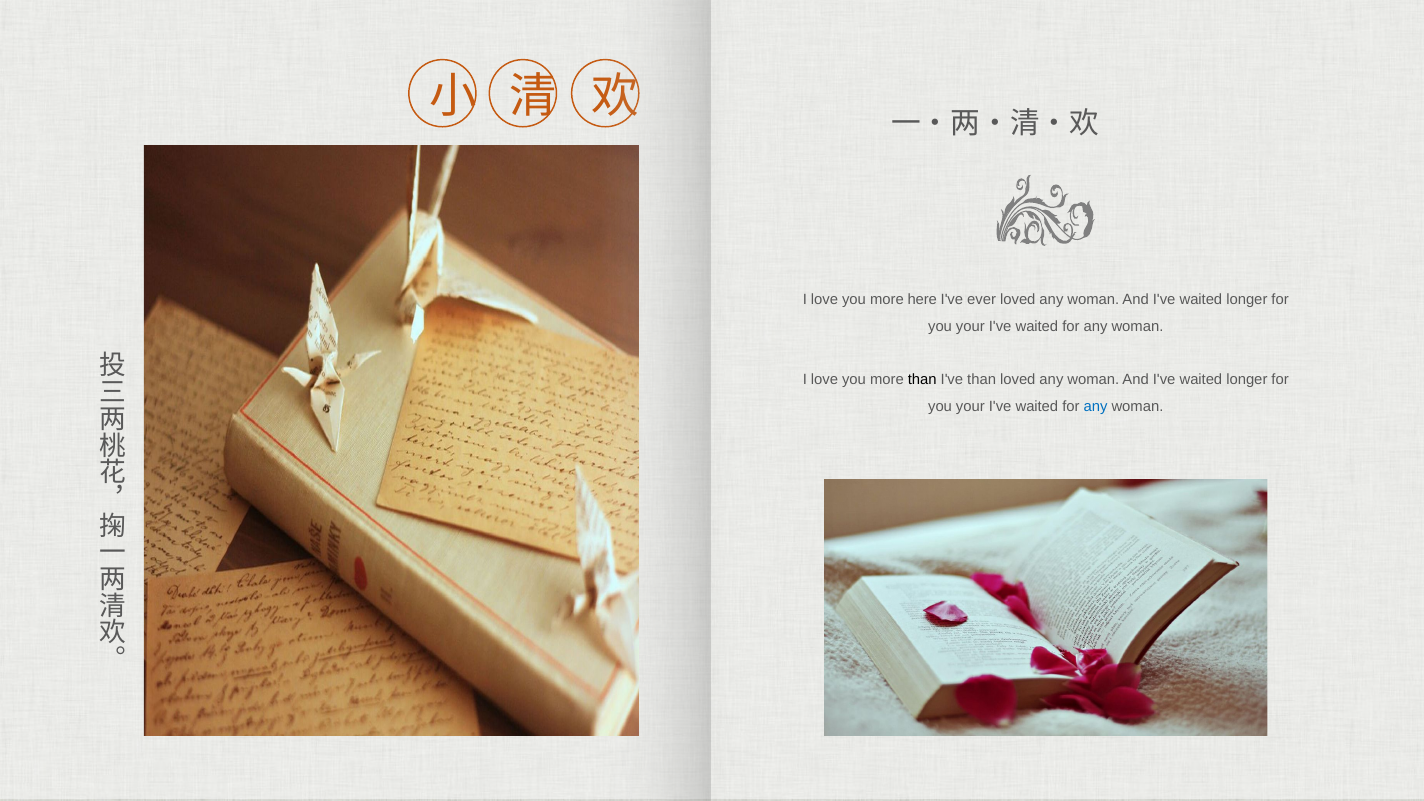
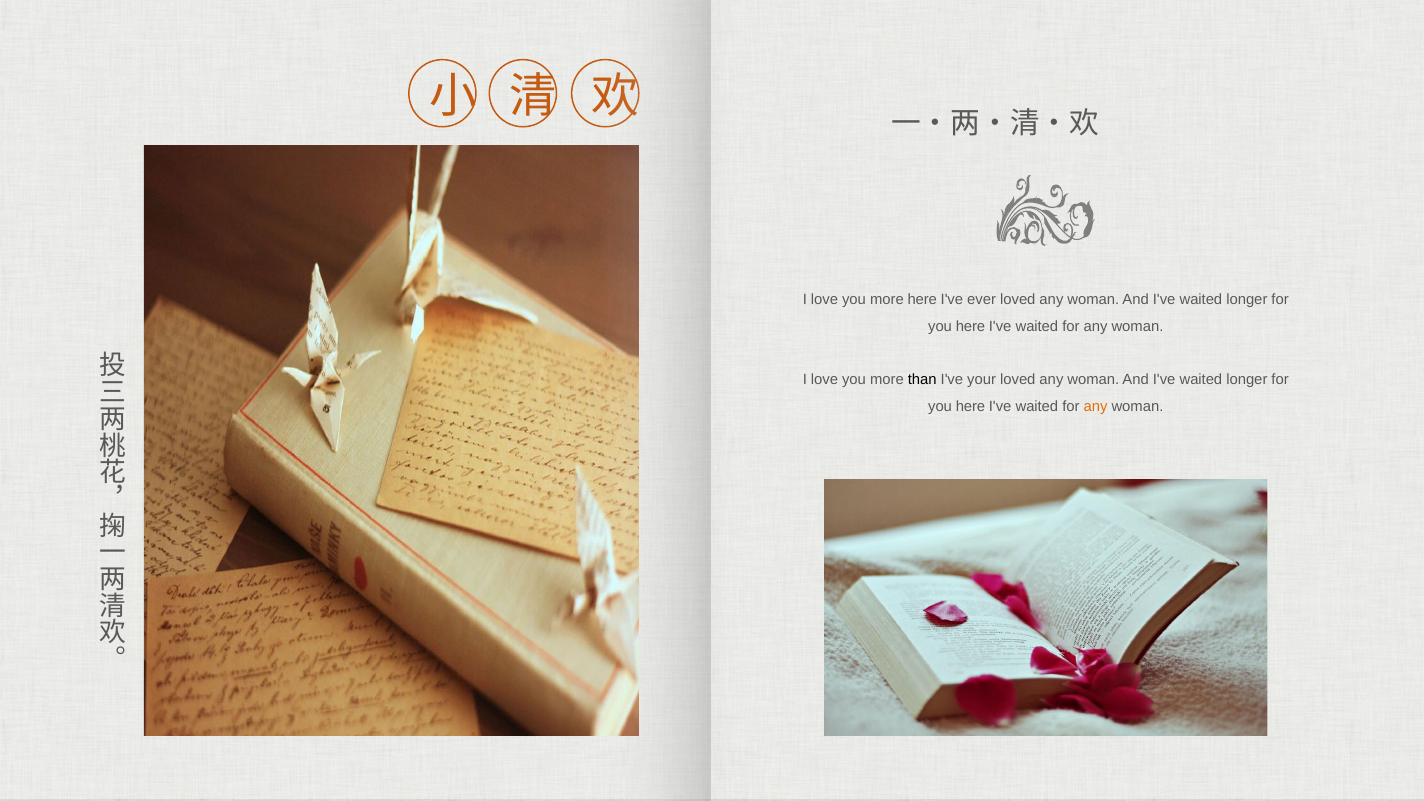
your at (970, 326): your -> here
I've than: than -> your
your at (970, 407): your -> here
any at (1096, 407) colour: blue -> orange
